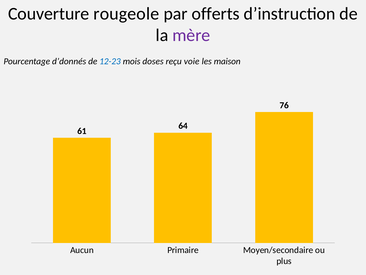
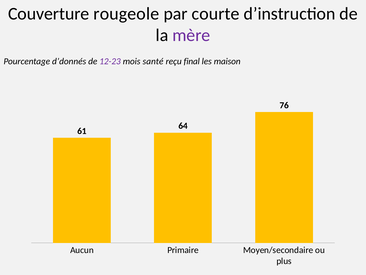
offerts: offerts -> courte
12-23 colour: blue -> purple
doses: doses -> santé
voie: voie -> final
